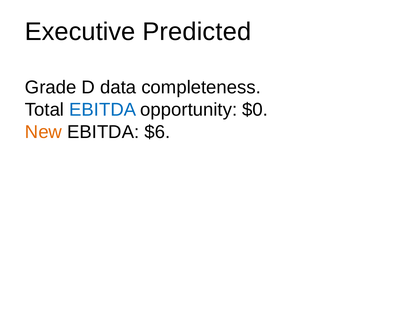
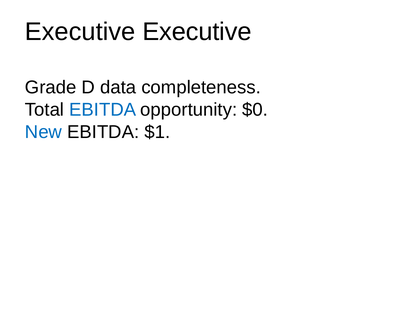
Executive Predicted: Predicted -> Executive
New colour: orange -> blue
$6: $6 -> $1
